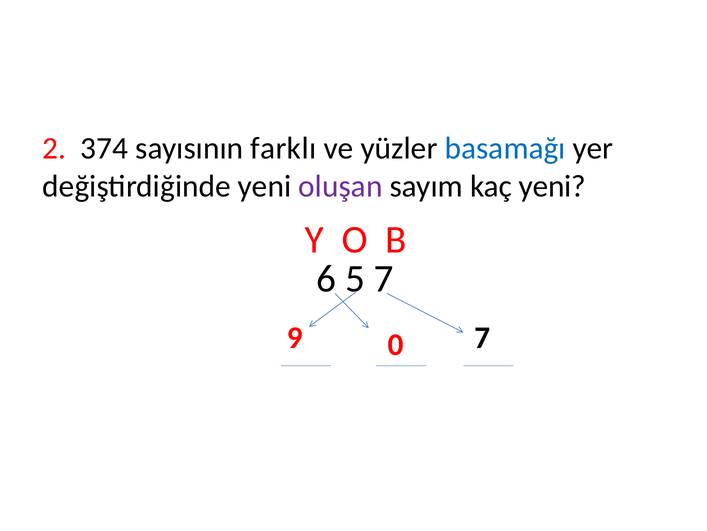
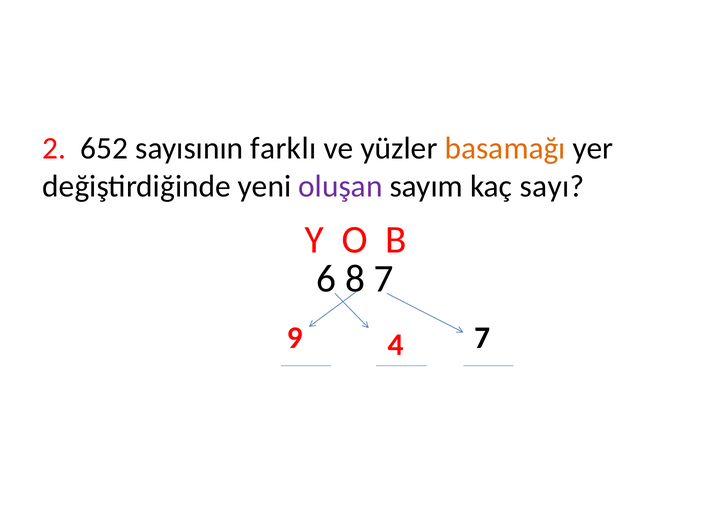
374: 374 -> 652
basamağı colour: blue -> orange
kaç yeni: yeni -> sayı
5: 5 -> 8
0: 0 -> 4
